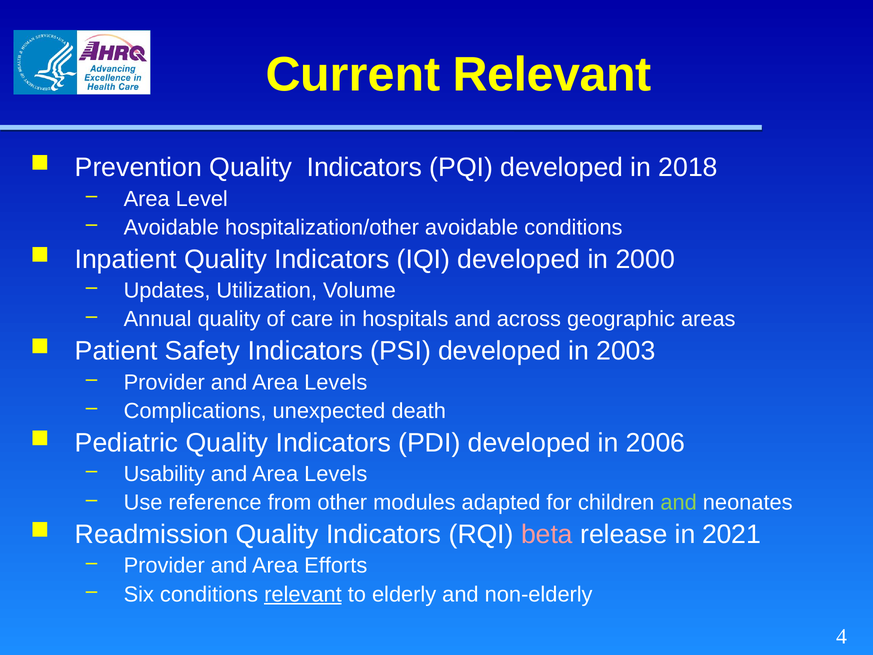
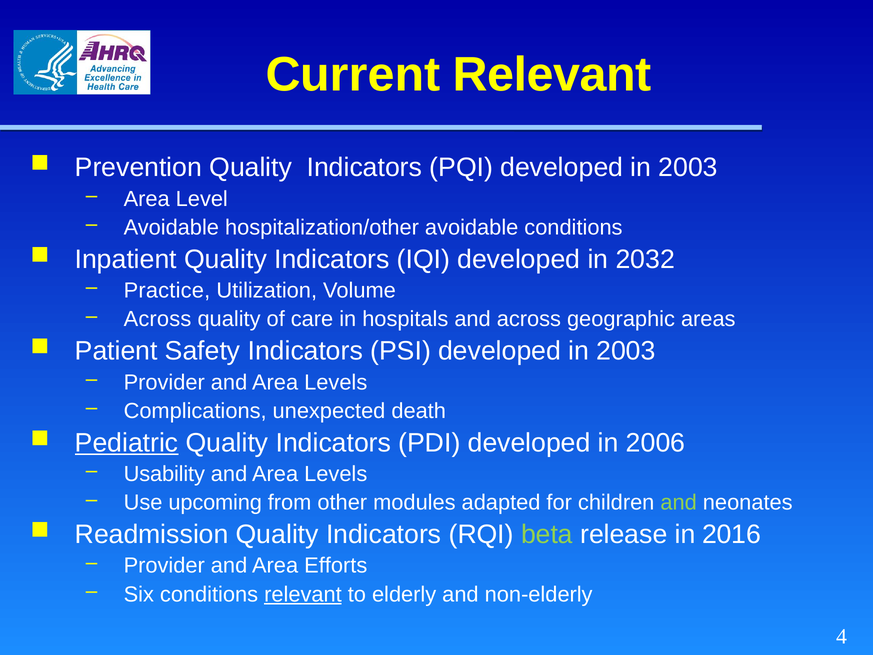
PQI developed in 2018: 2018 -> 2003
2000: 2000 -> 2032
Updates: Updates -> Practice
Annual at (158, 319): Annual -> Across
Pediatric underline: none -> present
reference: reference -> upcoming
beta colour: pink -> light green
2021: 2021 -> 2016
